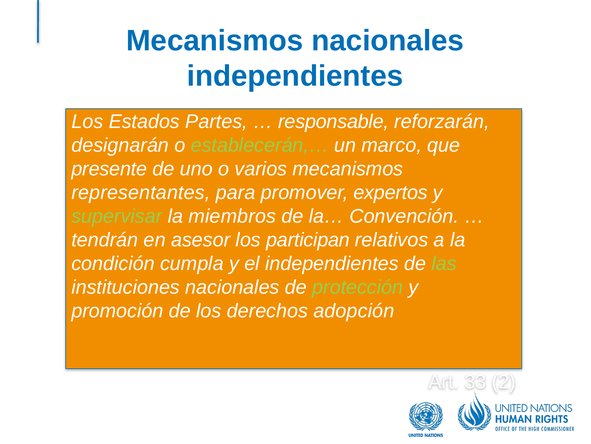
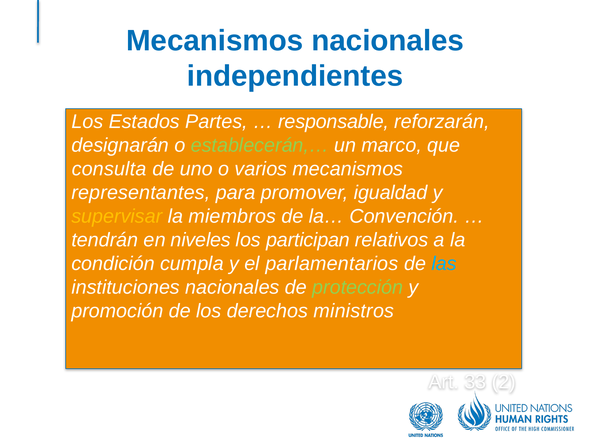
presente: presente -> consulta
expertos: expertos -> igualdad
supervisar colour: light green -> yellow
asesor: asesor -> niveles
el independientes: independientes -> parlamentarios
las colour: light green -> light blue
adopción: adopción -> ministros
